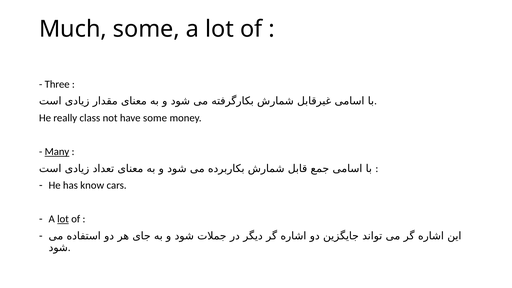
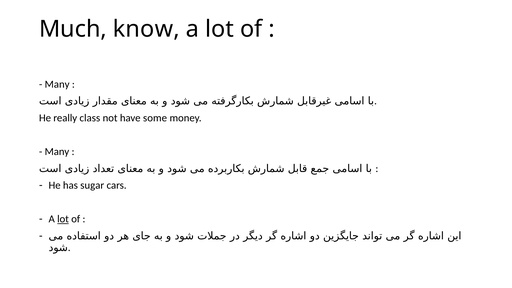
Much some: some -> know
Three at (57, 84): Three -> Many
Many at (57, 152) underline: present -> none
know: know -> sugar
